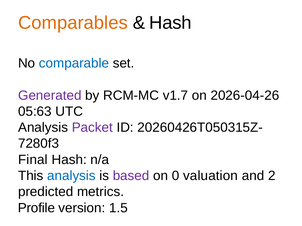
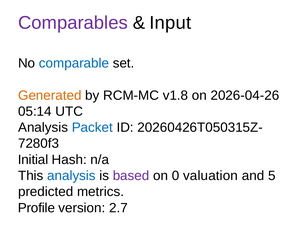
Comparables colour: orange -> purple
Hash at (170, 23): Hash -> Input
Generated colour: purple -> orange
v1.7: v1.7 -> v1.8
05:63: 05:63 -> 05:14
Packet colour: purple -> blue
Final: Final -> Initial
2: 2 -> 5
1.5: 1.5 -> 2.7
